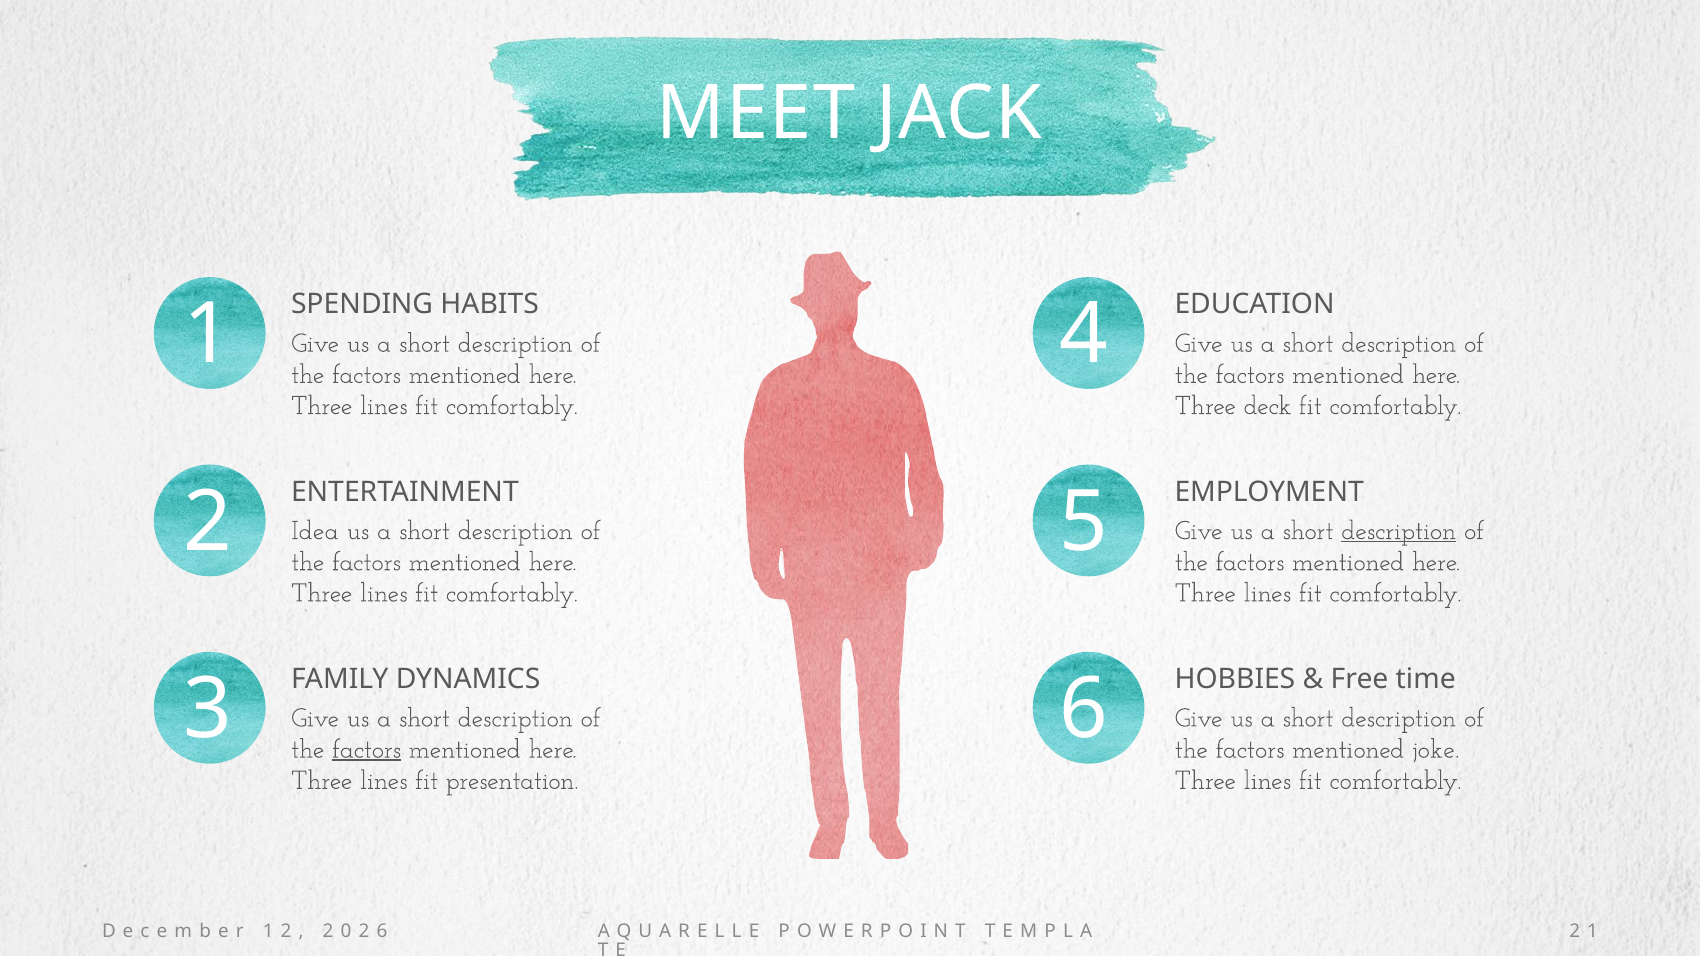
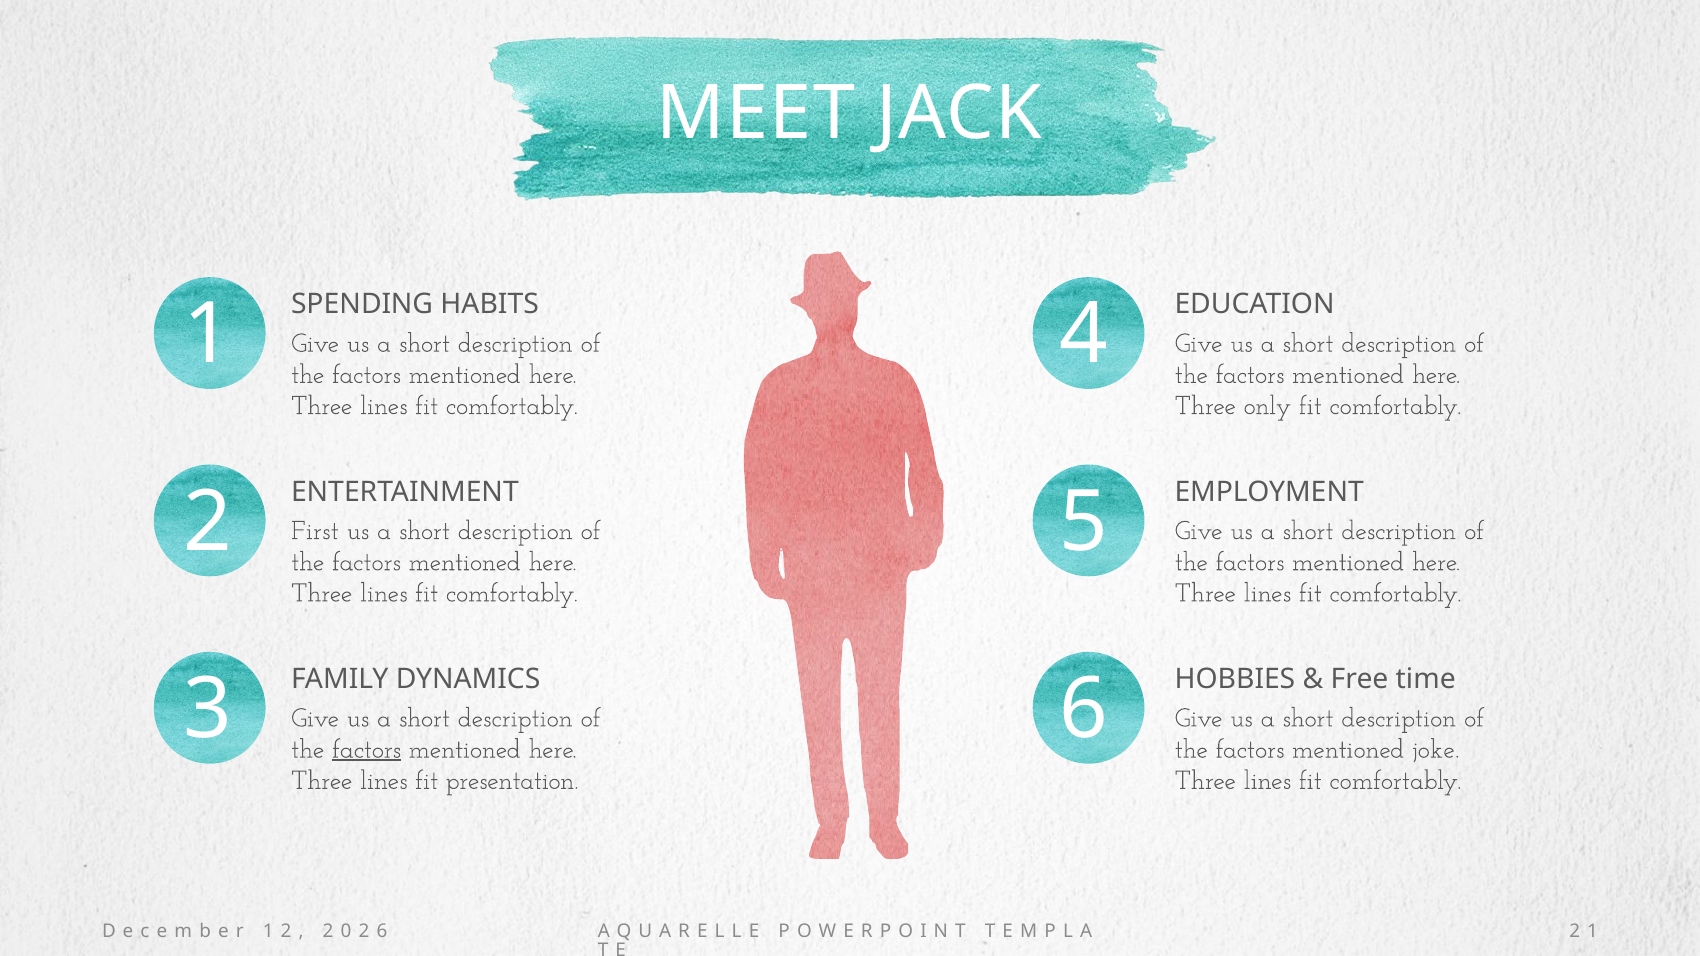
deck: deck -> only
Idea: Idea -> First
description at (1399, 531) underline: present -> none
